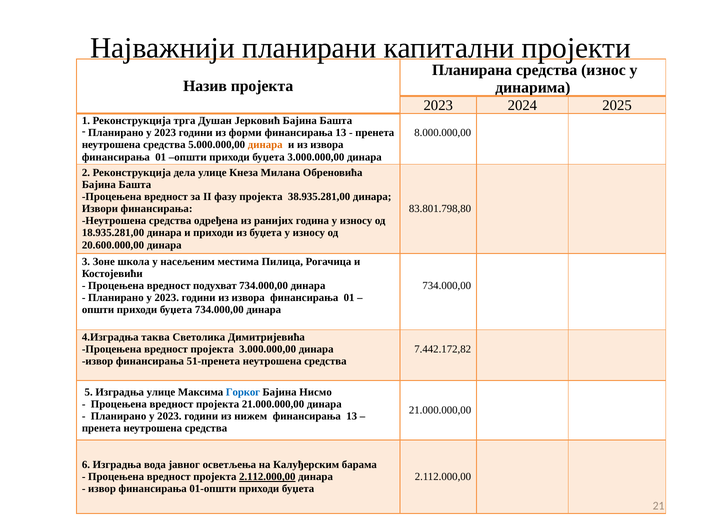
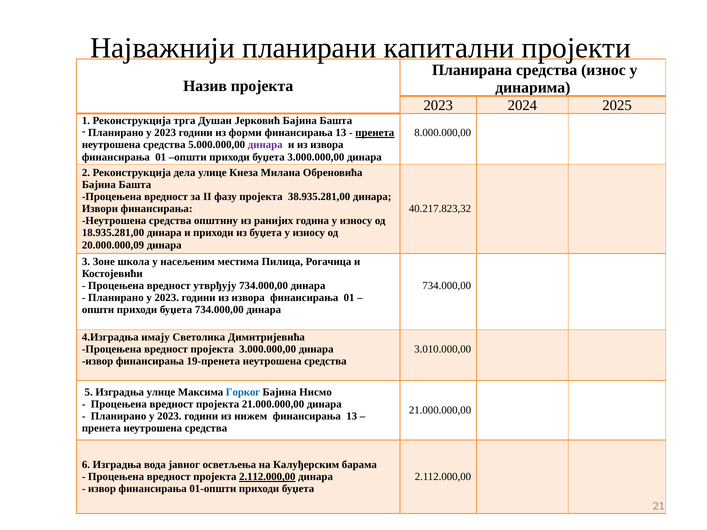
пренета at (375, 133) underline: none -> present
динара at (265, 145) colour: orange -> purple
83.801.798,80: 83.801.798,80 -> 40.217.823,32
одређена: одређена -> општину
20.600.000,00: 20.600.000,00 -> 20.000.000,09
подухват: подухват -> утврђују
таква: таква -> имају
7.442.172,82: 7.442.172,82 -> 3.010.000,00
51-пренета: 51-пренета -> 19-пренета
